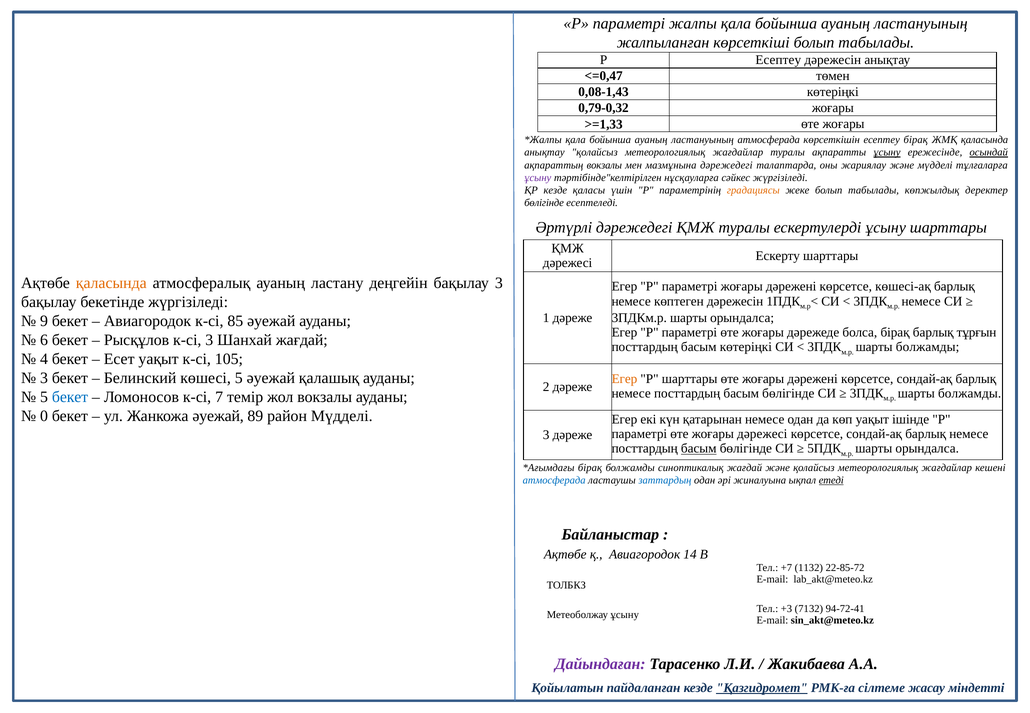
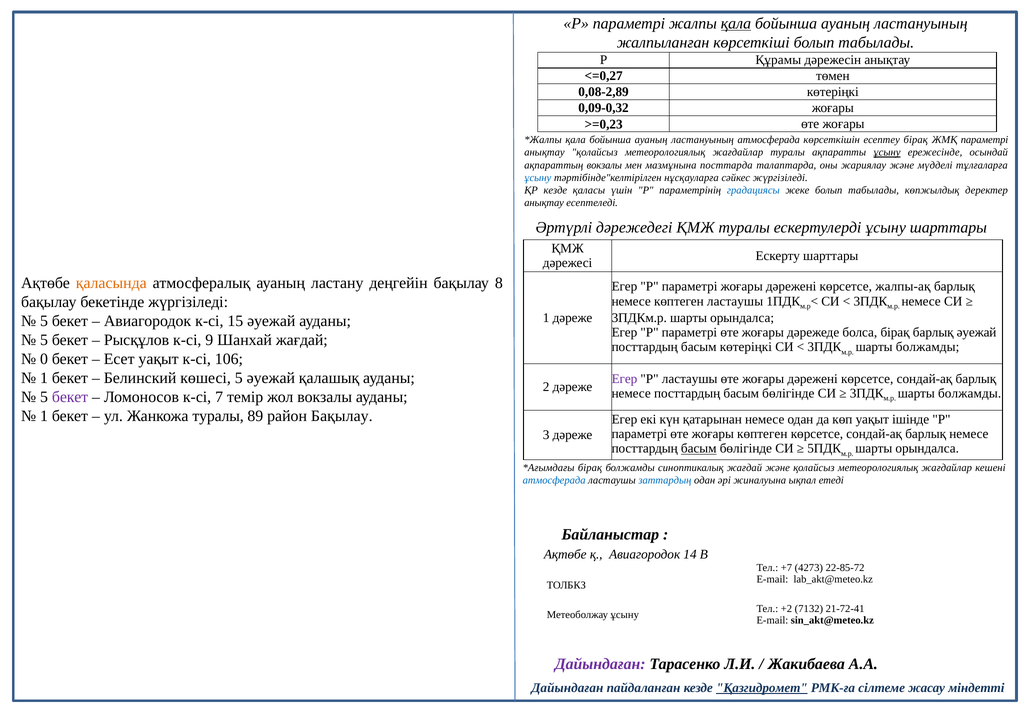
қала at (736, 23) underline: none -> present
Р Есептеу: Есептеу -> Құрамы
<=0,47: <=0,47 -> <=0,27
0,08-1,43: 0,08-1,43 -> 0,08-2,89
0,79-0,32: 0,79-0,32 -> 0,09-0,32
>=1,33: >=1,33 -> >=0,23
ЖМҚ қаласында: қаласында -> параметрі
осындай underline: present -> none
мазмұнына дәрежедегі: дәрежедегі -> посттарда
ұсыну at (538, 178) colour: purple -> blue
градациясы colour: orange -> blue
бөлігінде at (544, 203): бөлігінде -> анықтау
бақылау 3: 3 -> 8
көшесі-ақ: көшесі-ақ -> жалпы-ақ
көптеген дәрежесін: дәрежесін -> ластаушы
9 at (44, 321): 9 -> 5
85: 85 -> 15
барлық тұрғын: тұрғын -> әуежай
6 at (44, 340): 6 -> 5
к-сі 3: 3 -> 9
4: 4 -> 0
105: 105 -> 106
3 at (44, 378): 3 -> 1
Егер at (624, 379) colour: orange -> purple
Р шарттары: шарттары -> ластаушы
бекет at (70, 397) colour: blue -> purple
0 at (44, 416): 0 -> 1
Жанкожа әуежай: әуежай -> туралы
район Мүдделі: Мүдделі -> Бақылау
жоғары дәрежесі: дәрежесі -> көптеген
етеді underline: present -> none
1132: 1132 -> 4273
+3: +3 -> +2
94-72-41: 94-72-41 -> 21-72-41
Қойылатын at (567, 688): Қойылатын -> Дайындаған
